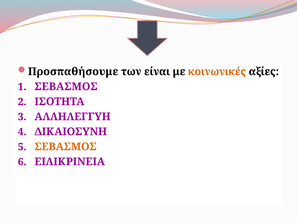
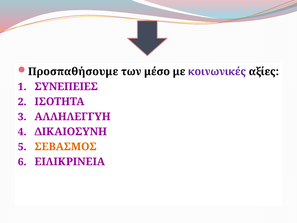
είναι: είναι -> μέσο
κοινωνικές colour: orange -> purple
ΣΕΒΑΣΜΟΣ at (66, 87): ΣΕΒΑΣΜΟΣ -> ΣΥΝΕΠΕΙΕΣ
